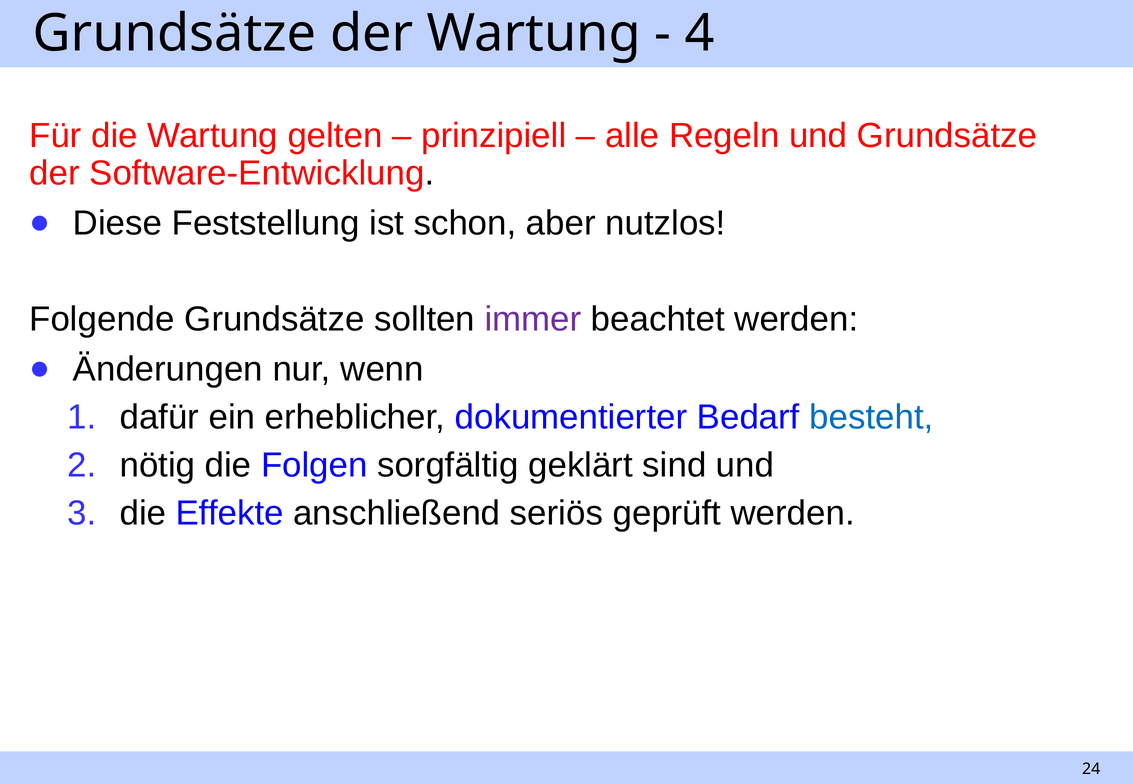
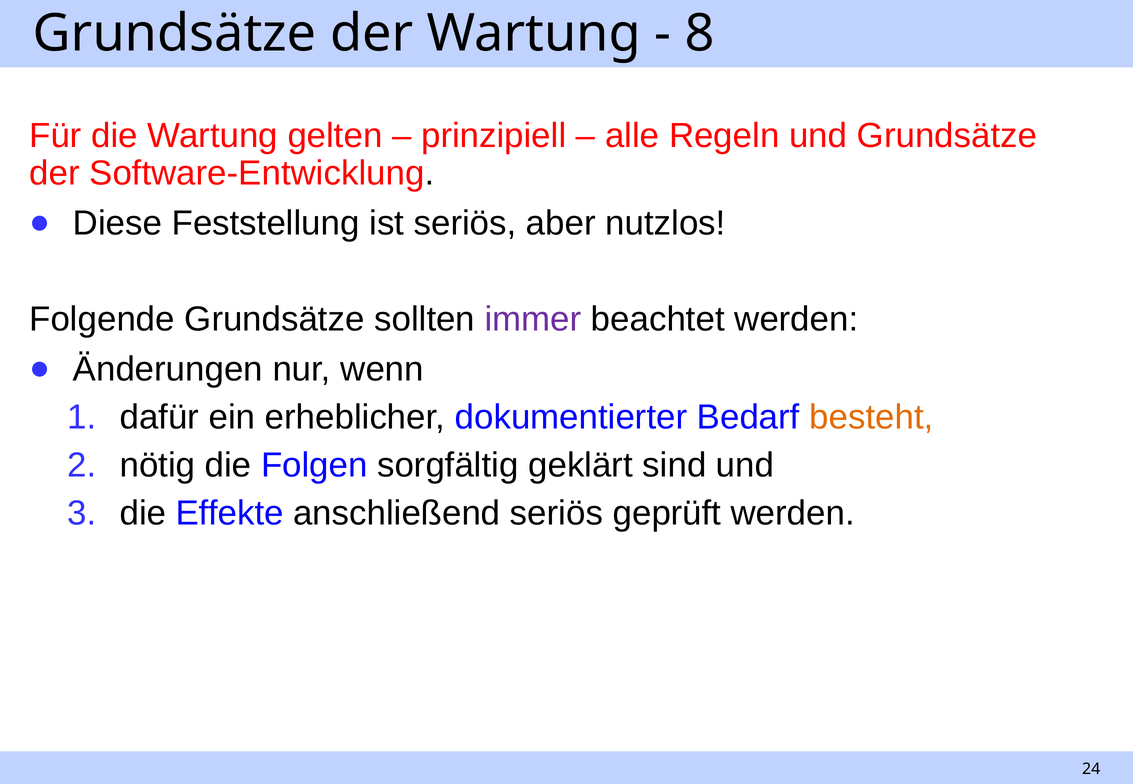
4: 4 -> 8
ist schon: schon -> seriös
besteht colour: blue -> orange
